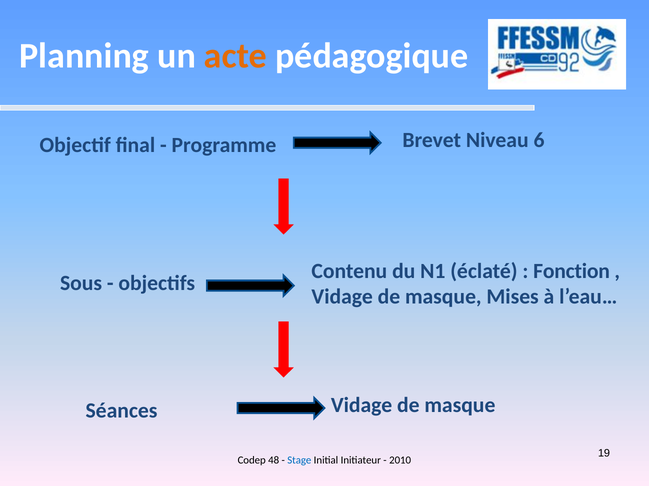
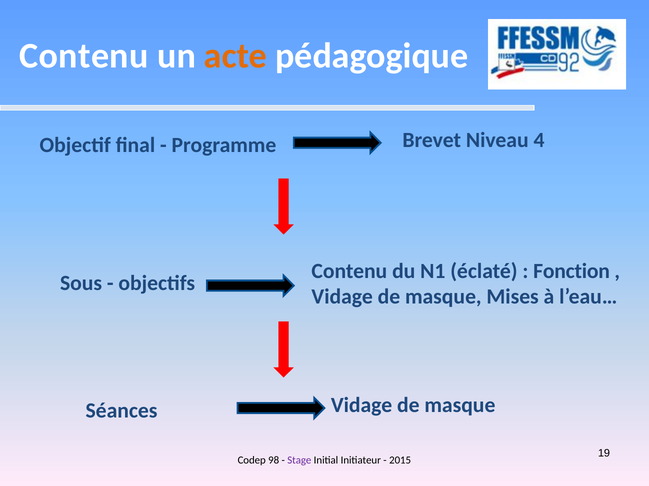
Planning at (84, 56): Planning -> Contenu
6: 6 -> 4
48: 48 -> 98
Stage colour: blue -> purple
2010: 2010 -> 2015
